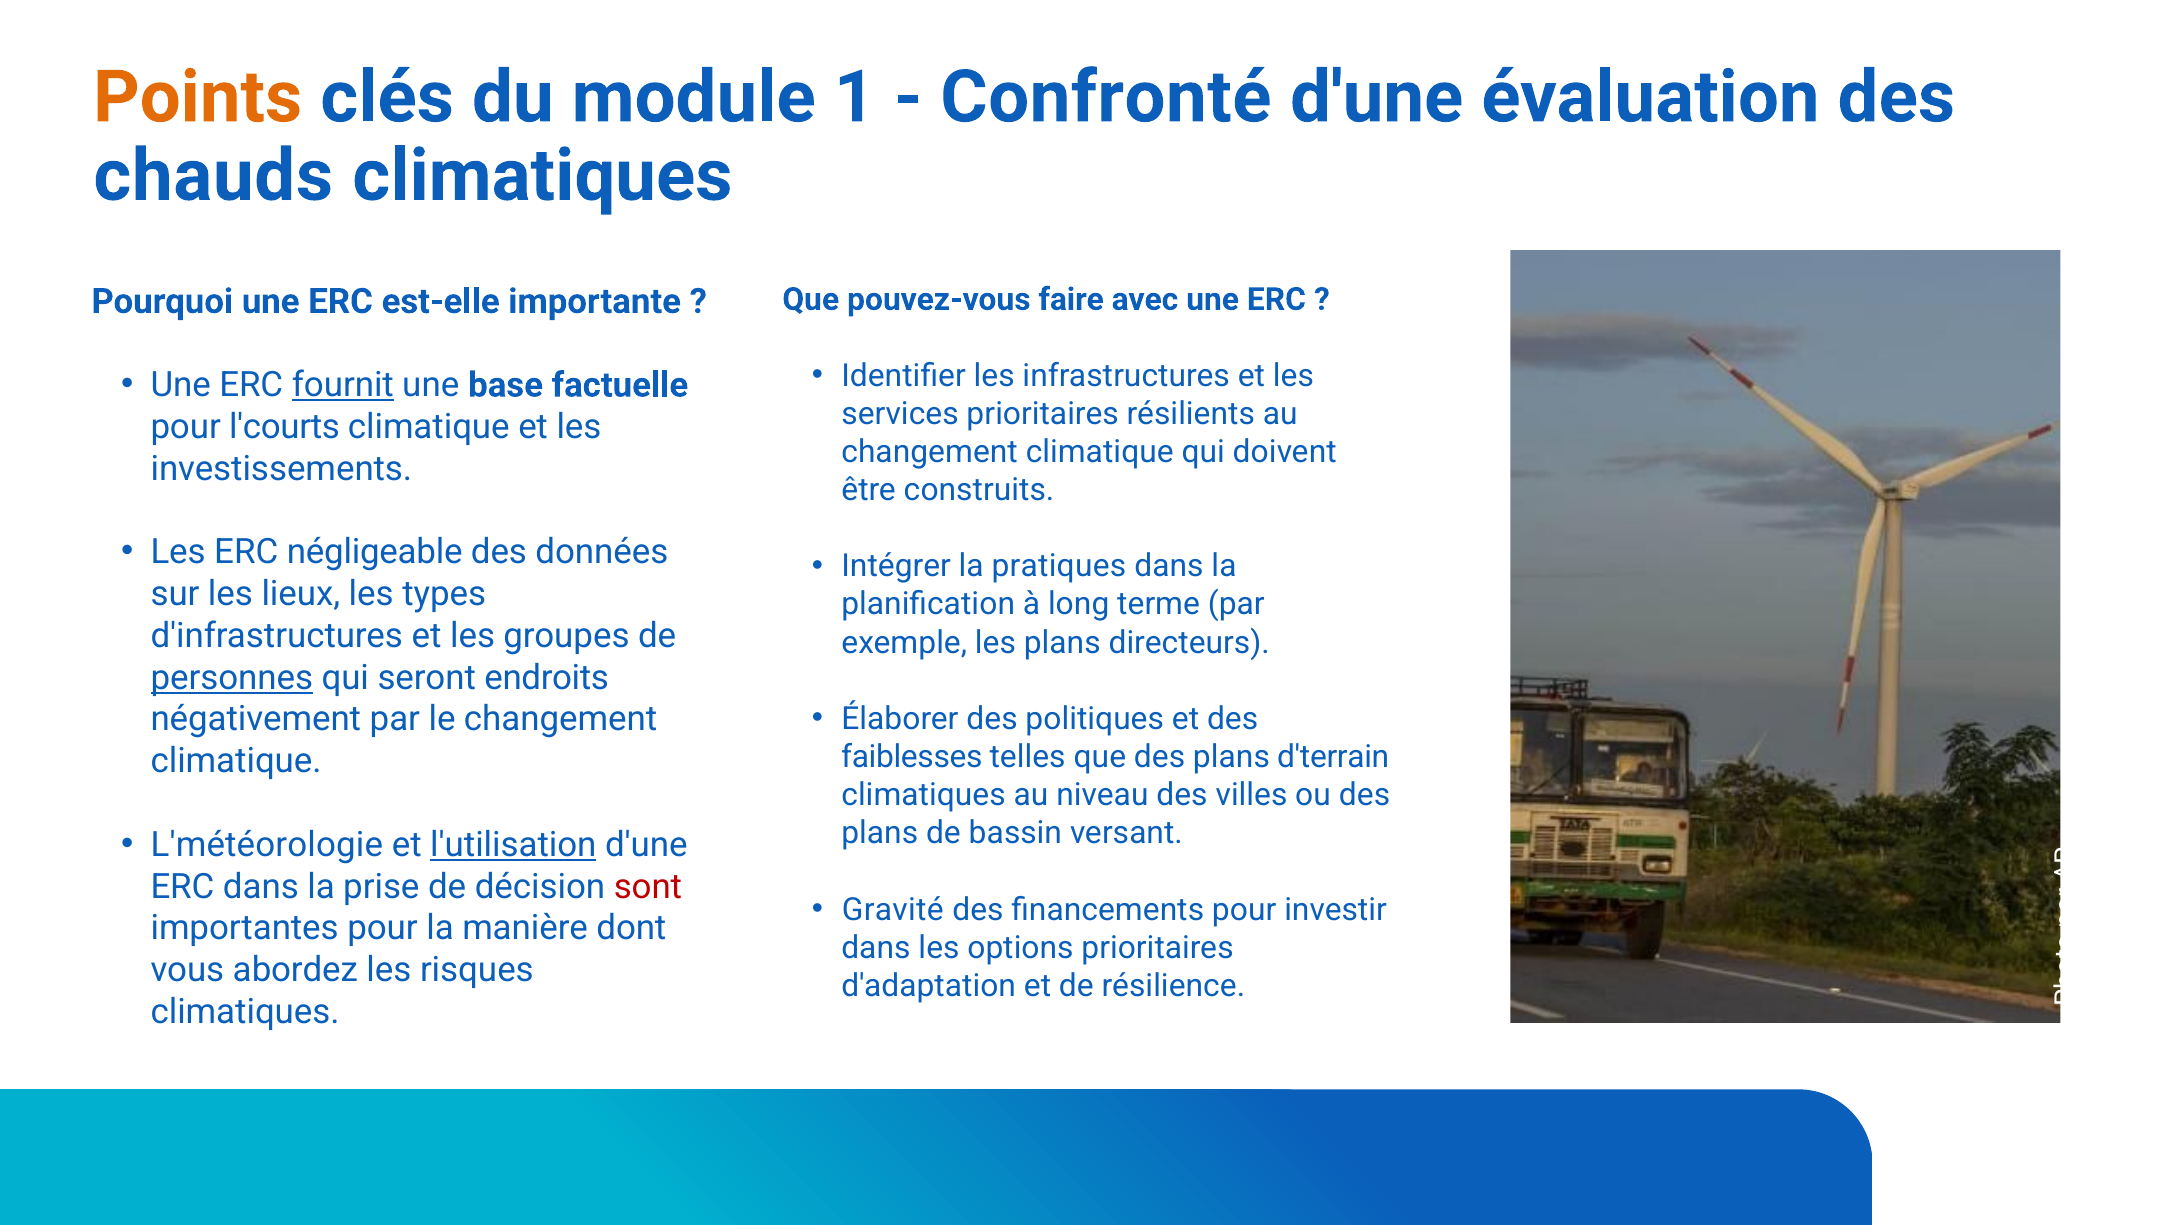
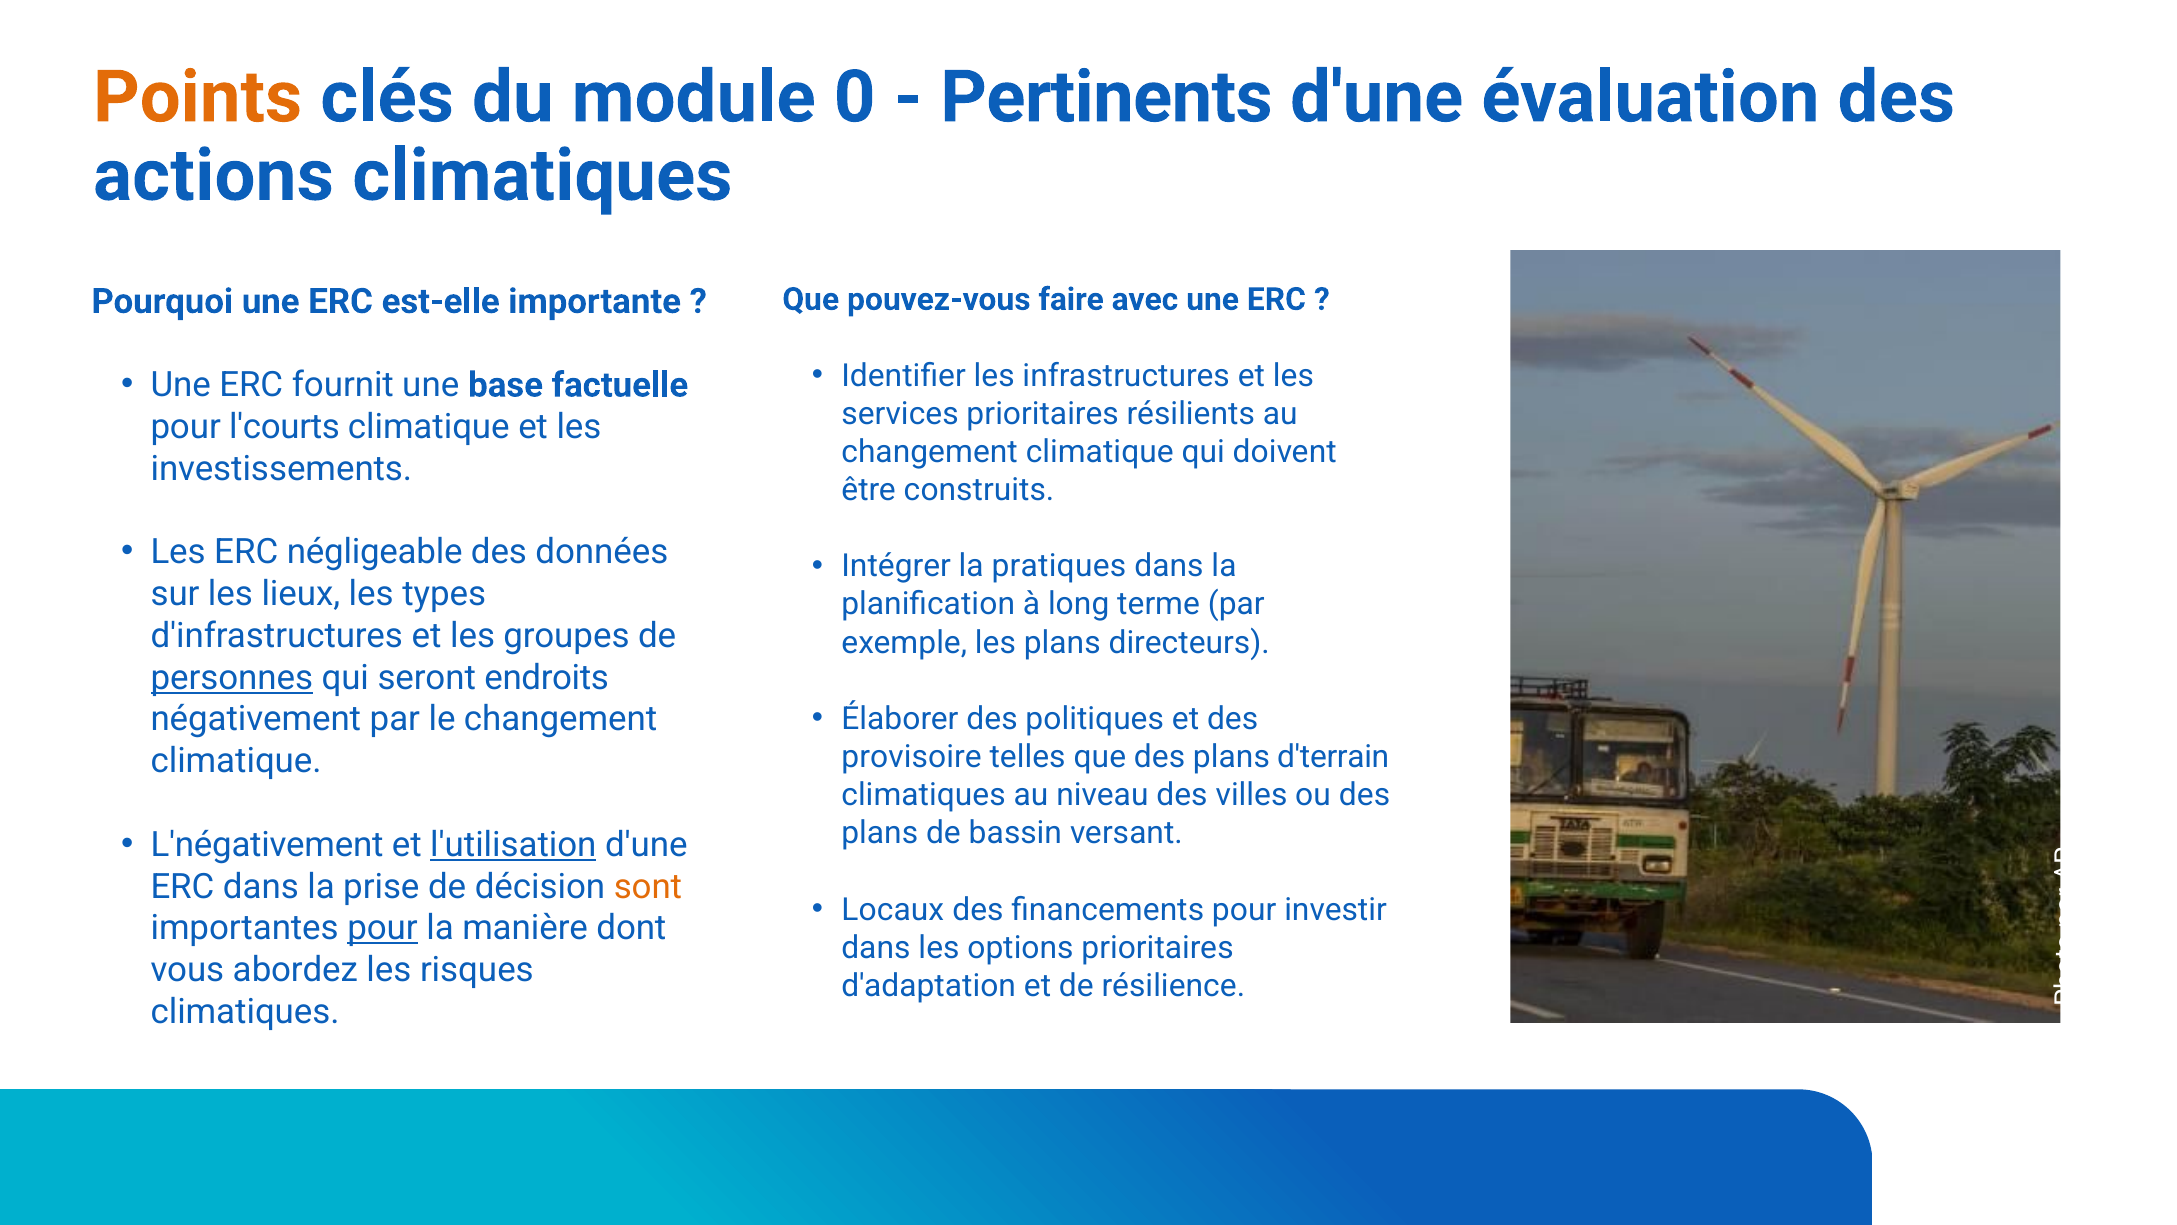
1: 1 -> 0
Confronté: Confronté -> Pertinents
chauds: chauds -> actions
fournit underline: present -> none
faiblesses: faiblesses -> provisoire
L'météorologie: L'météorologie -> L'négativement
sont colour: red -> orange
Gravité: Gravité -> Locaux
pour at (383, 928) underline: none -> present
